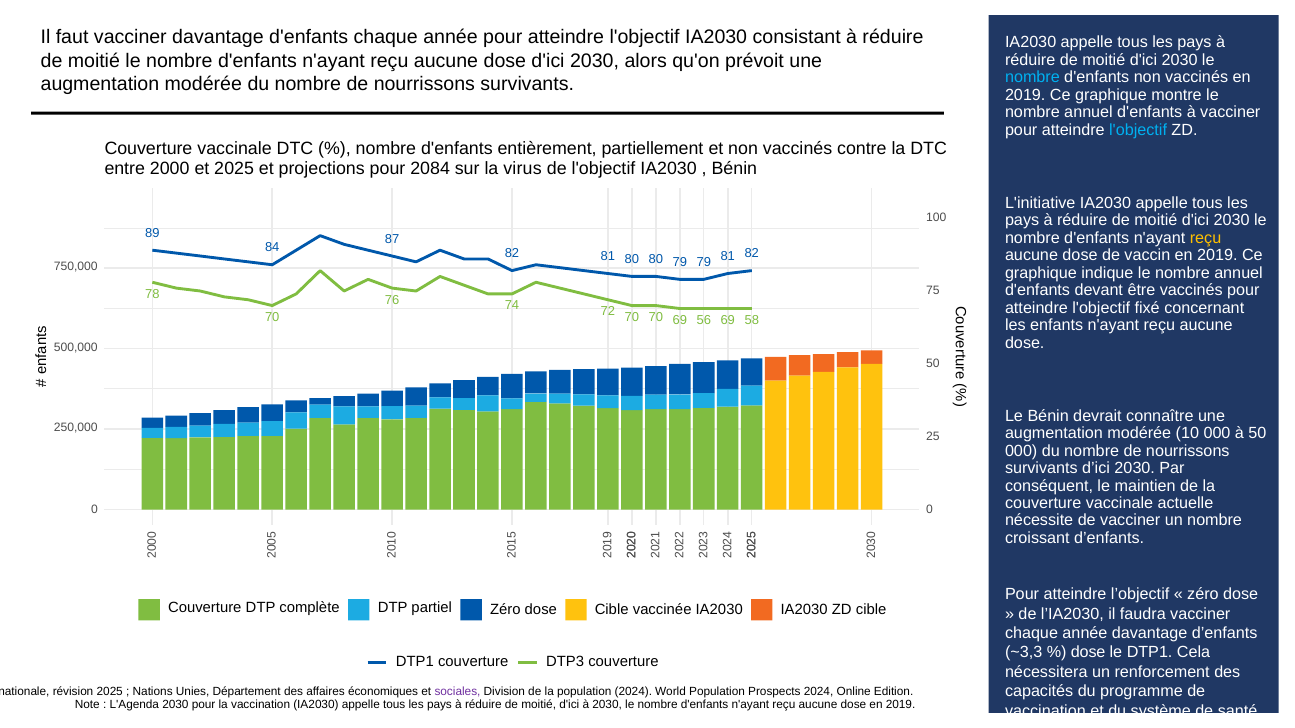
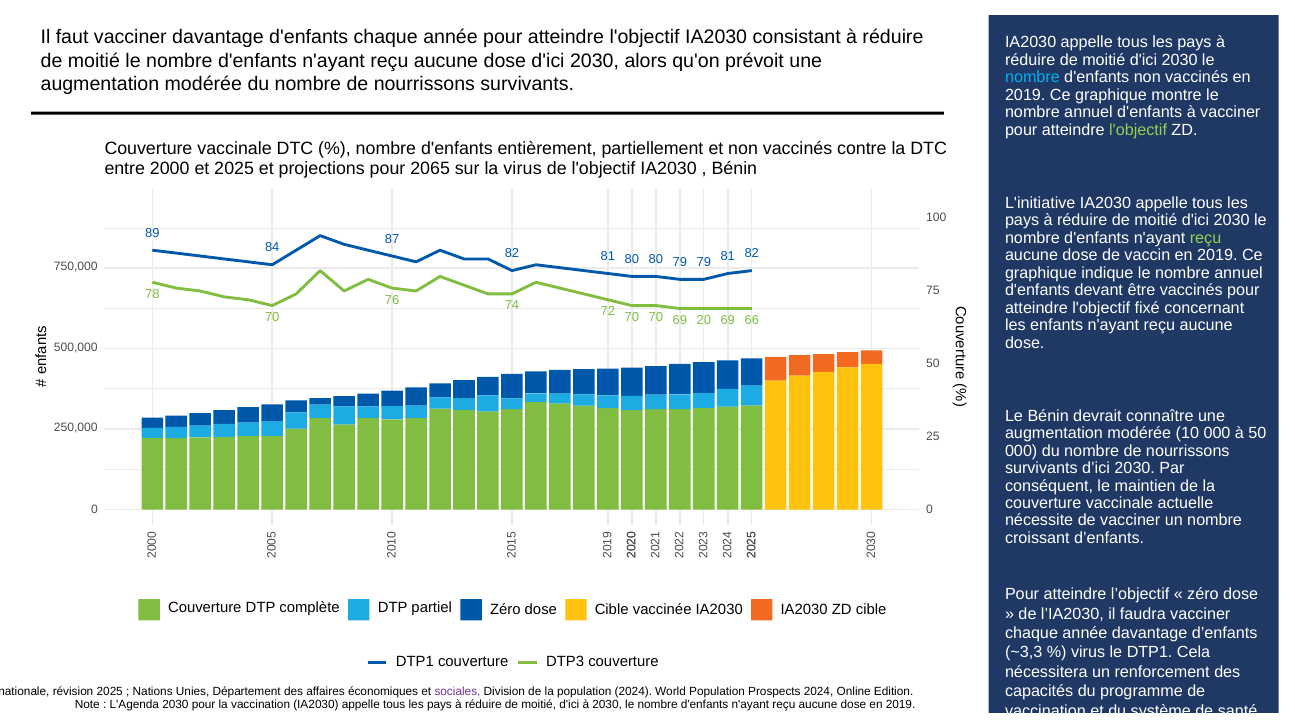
l'objectif at (1138, 130) colour: light blue -> light green
2084: 2084 -> 2065
reçu at (1206, 238) colour: yellow -> light green
56: 56 -> 20
58: 58 -> 66
dose at (1088, 653): dose -> virus
